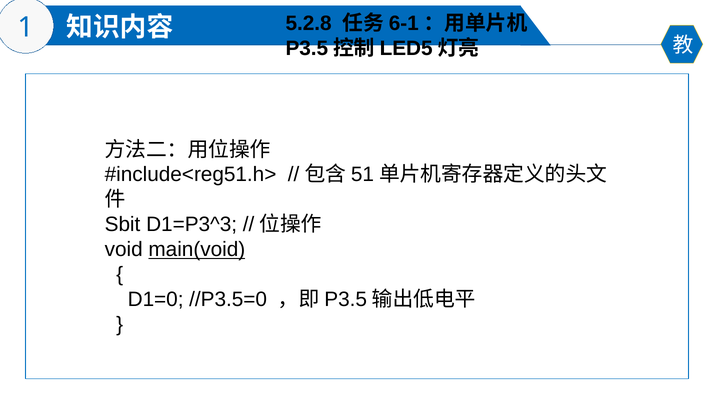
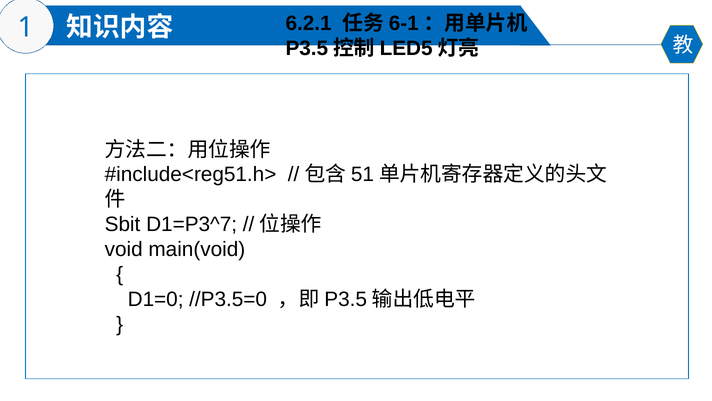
5.2.8: 5.2.8 -> 6.2.1
D1=P3^3: D1=P3^3 -> D1=P3^7
main(void underline: present -> none
